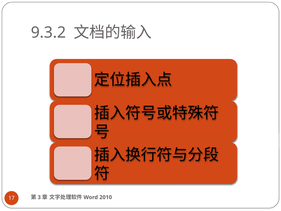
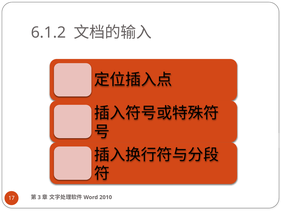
9.3.2: 9.3.2 -> 6.1.2
